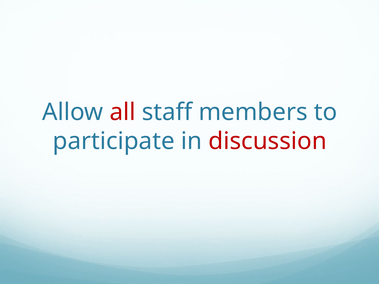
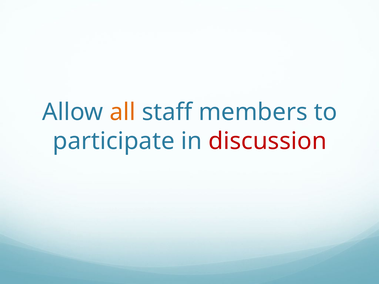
all colour: red -> orange
